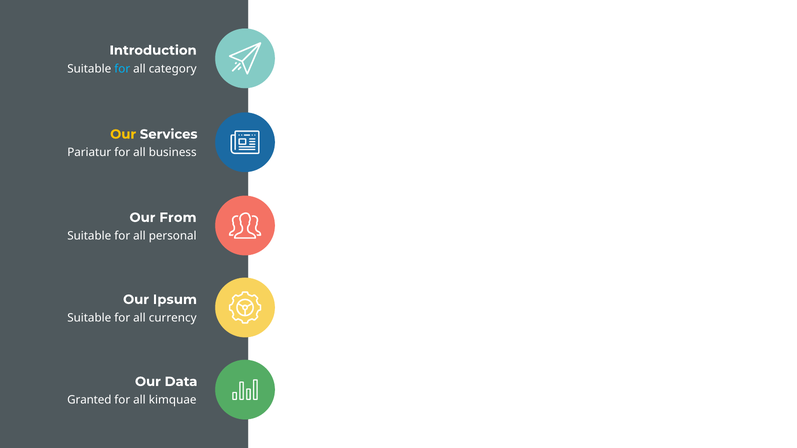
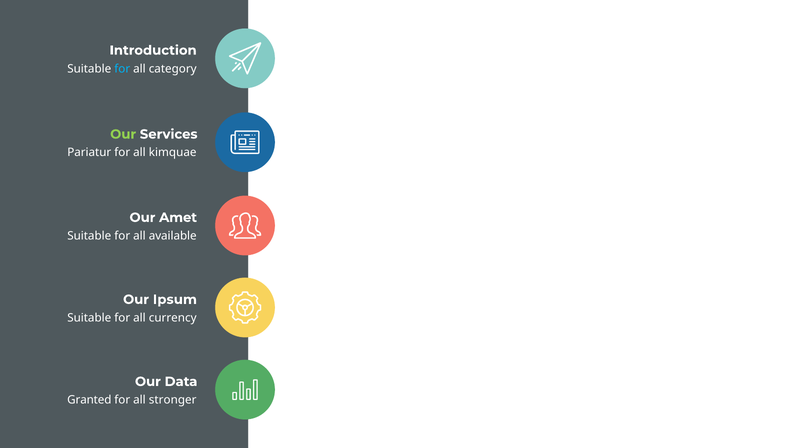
Our at (123, 134) colour: yellow -> light green
business: business -> kimquae
From: From -> Amet
personal: personal -> available
kimquae: kimquae -> stronger
